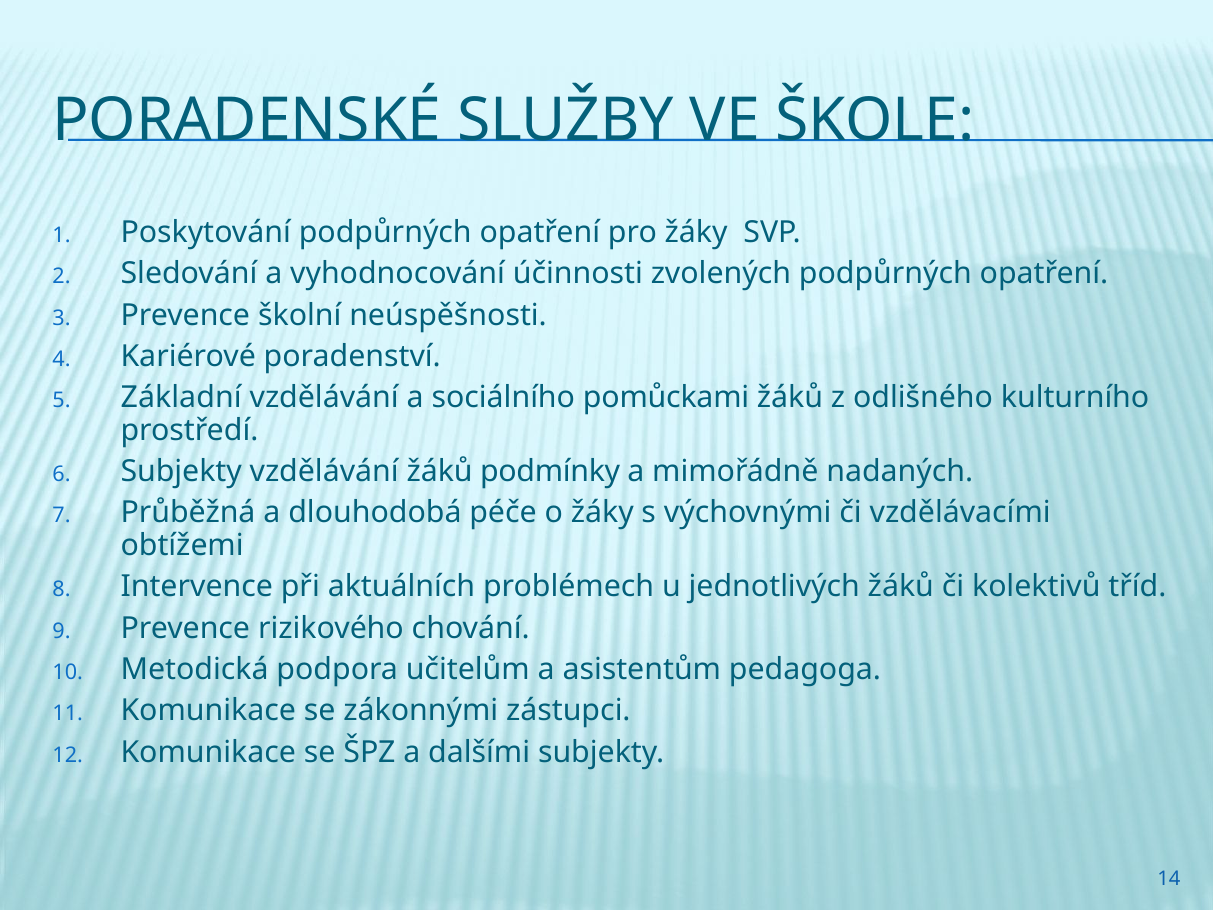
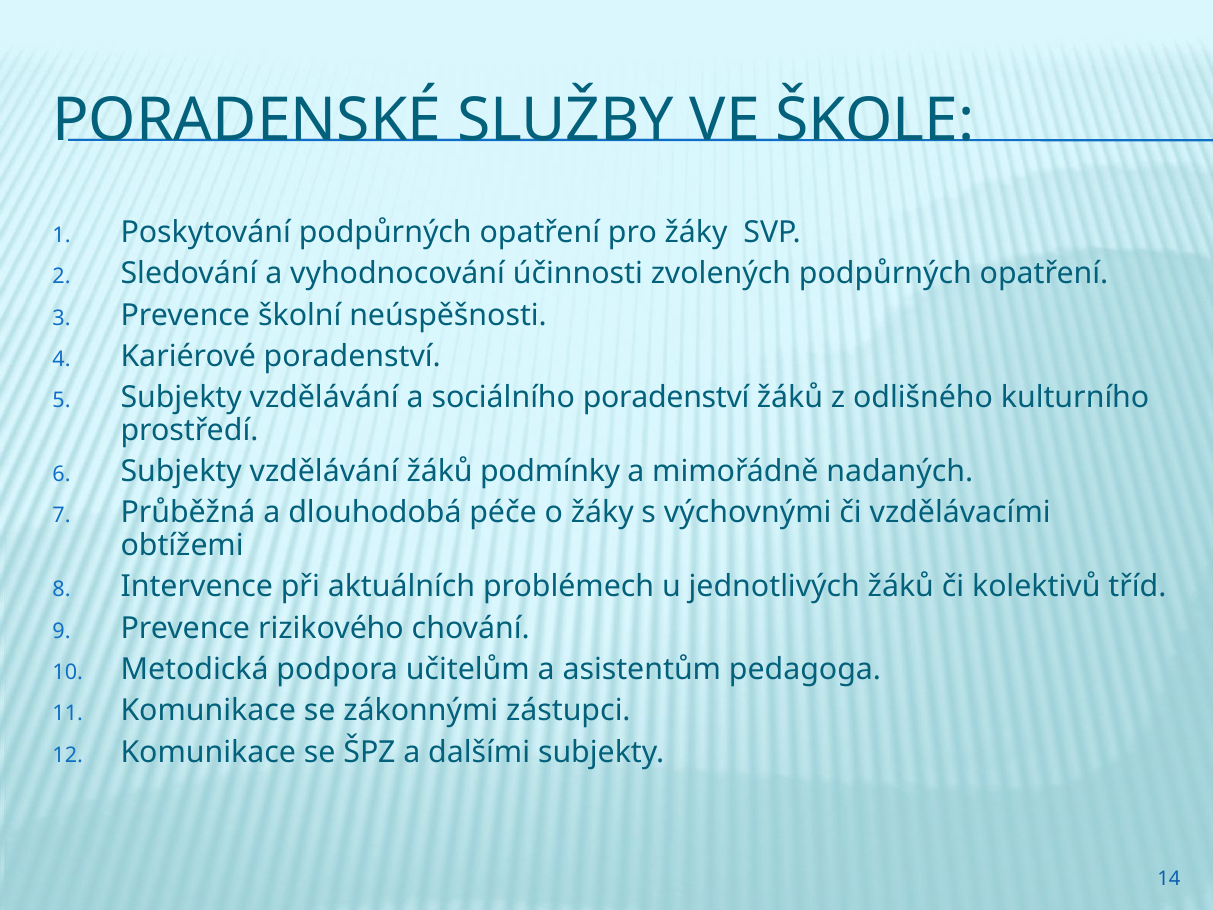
Základní at (181, 397): Základní -> Subjekty
sociálního pomůckami: pomůckami -> poradenství
